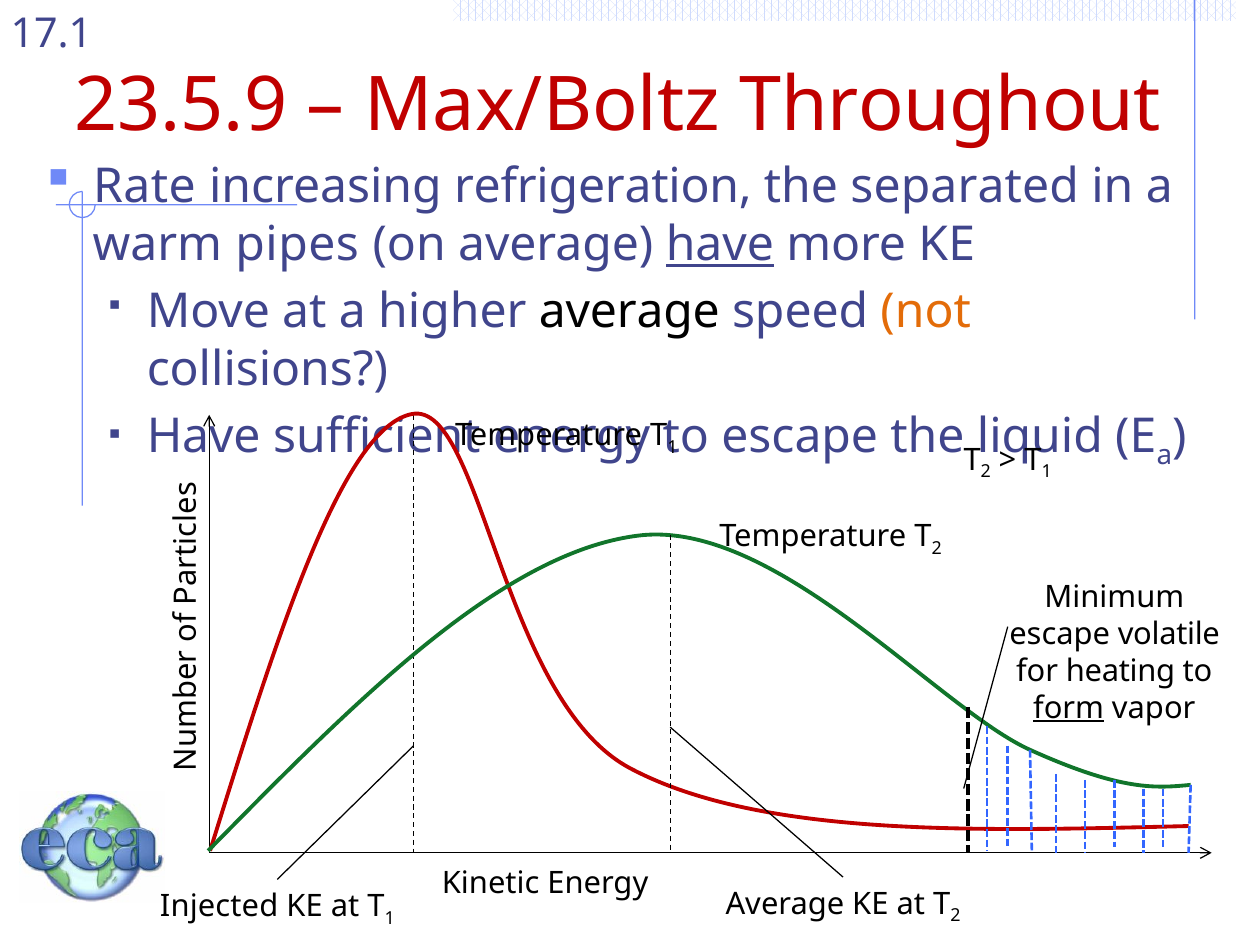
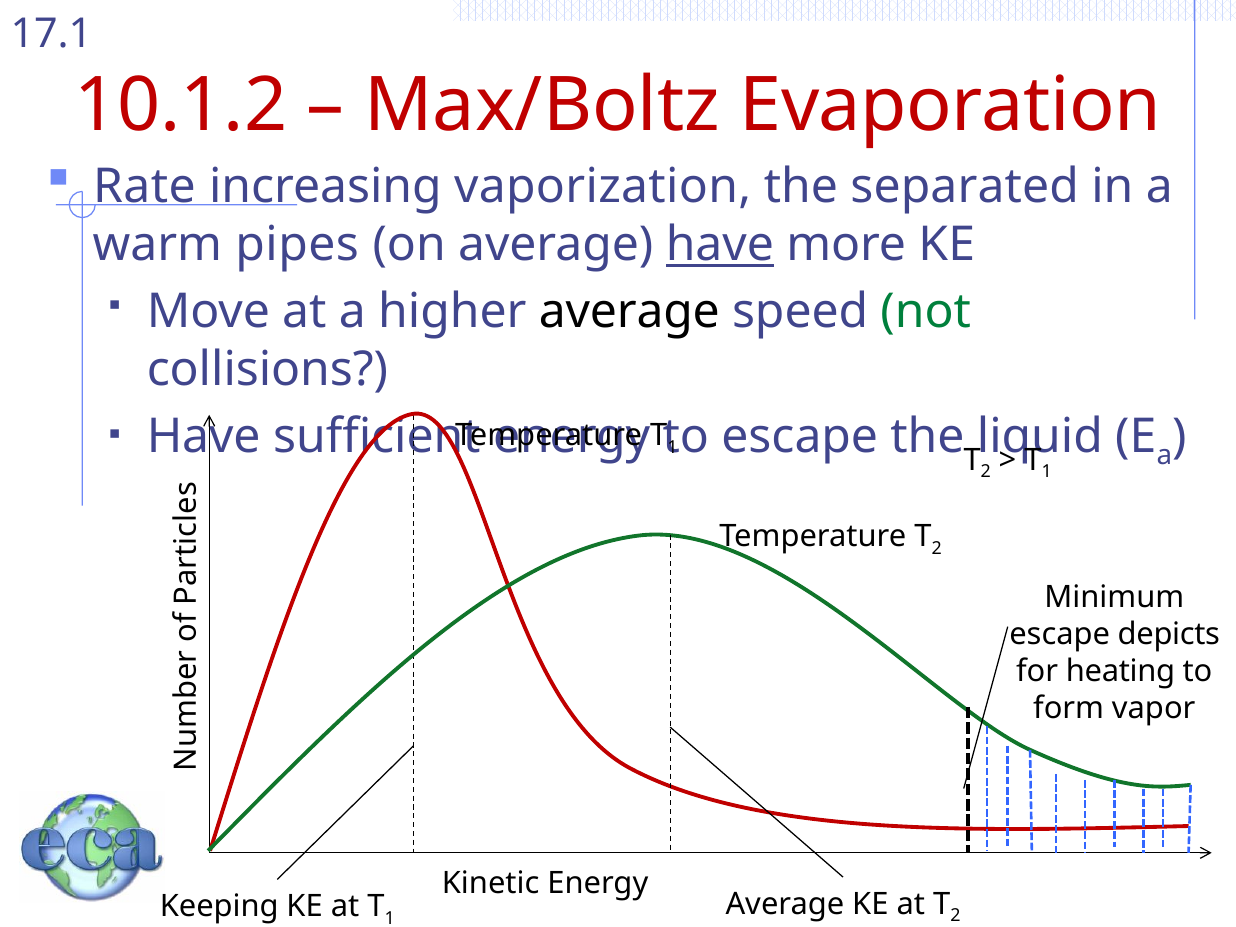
23.5.9: 23.5.9 -> 10.1.2
Throughout: Throughout -> Evaporation
refrigeration: refrigeration -> vaporization
not colour: orange -> green
volatile: volatile -> depicts
form underline: present -> none
Injected: Injected -> Keeping
